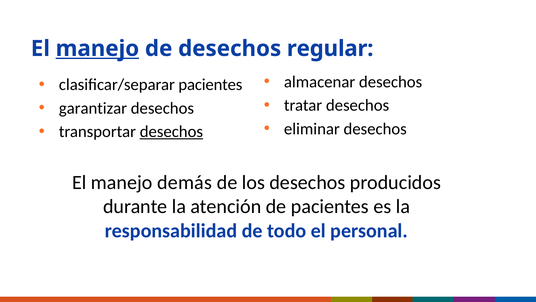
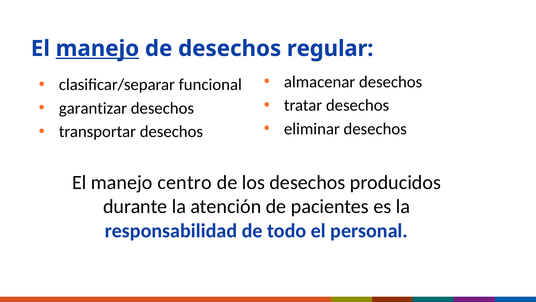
clasificar/separar pacientes: pacientes -> funcional
desechos at (171, 132) underline: present -> none
demás: demás -> centro
